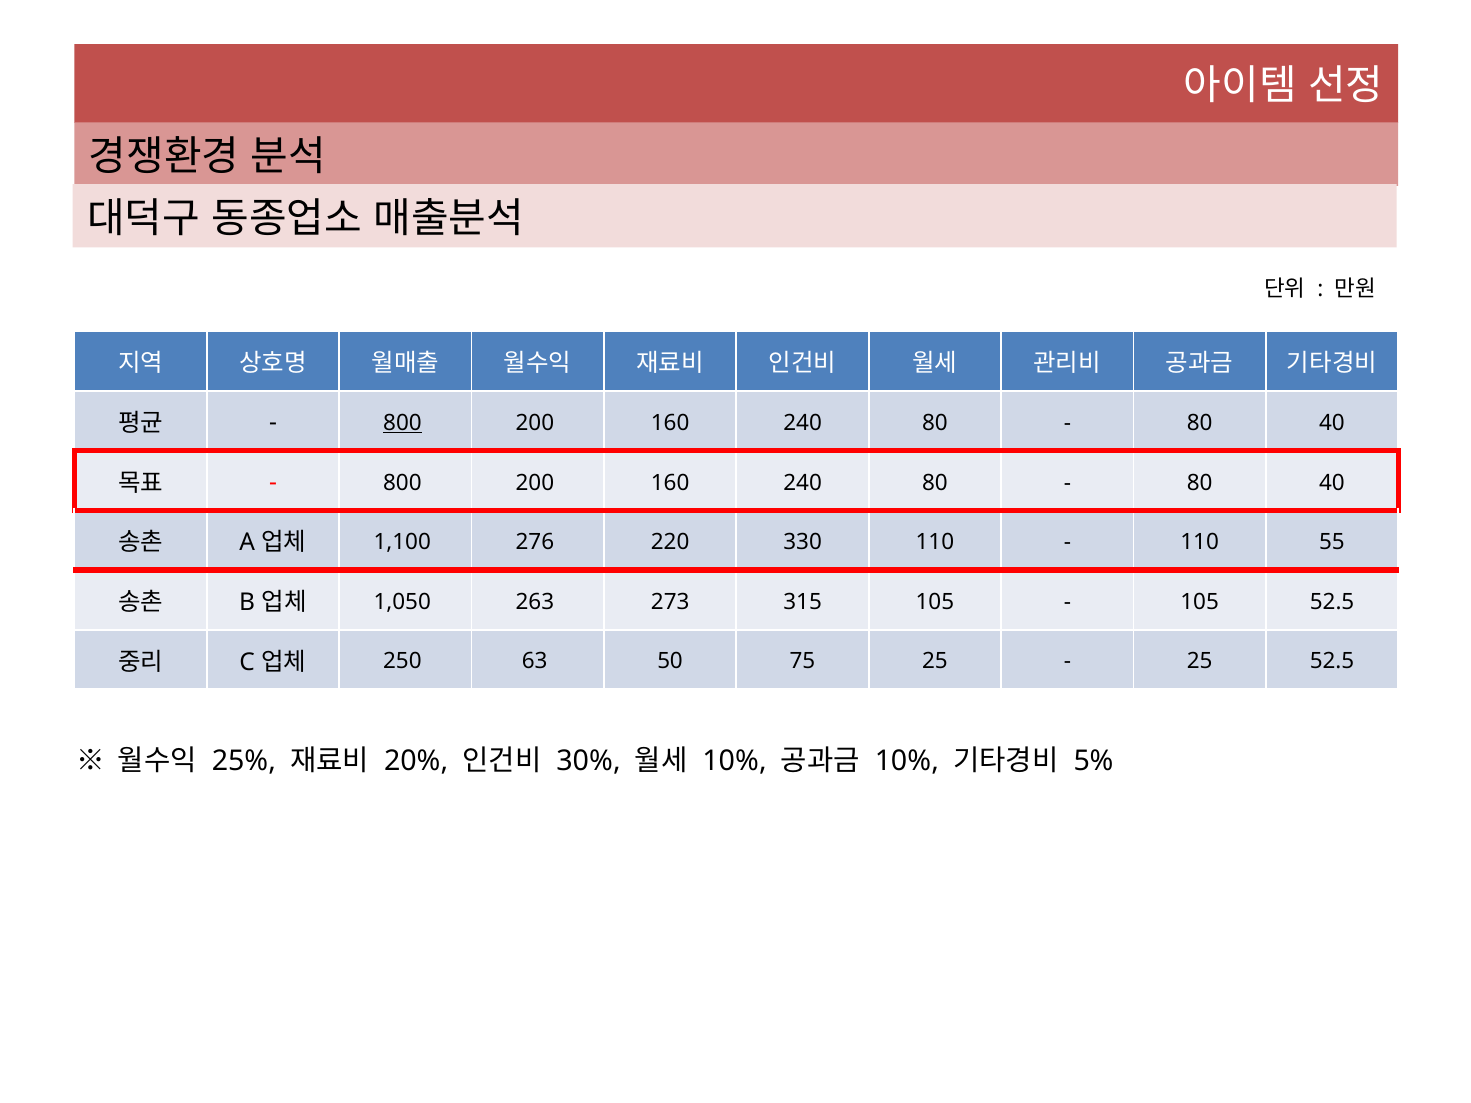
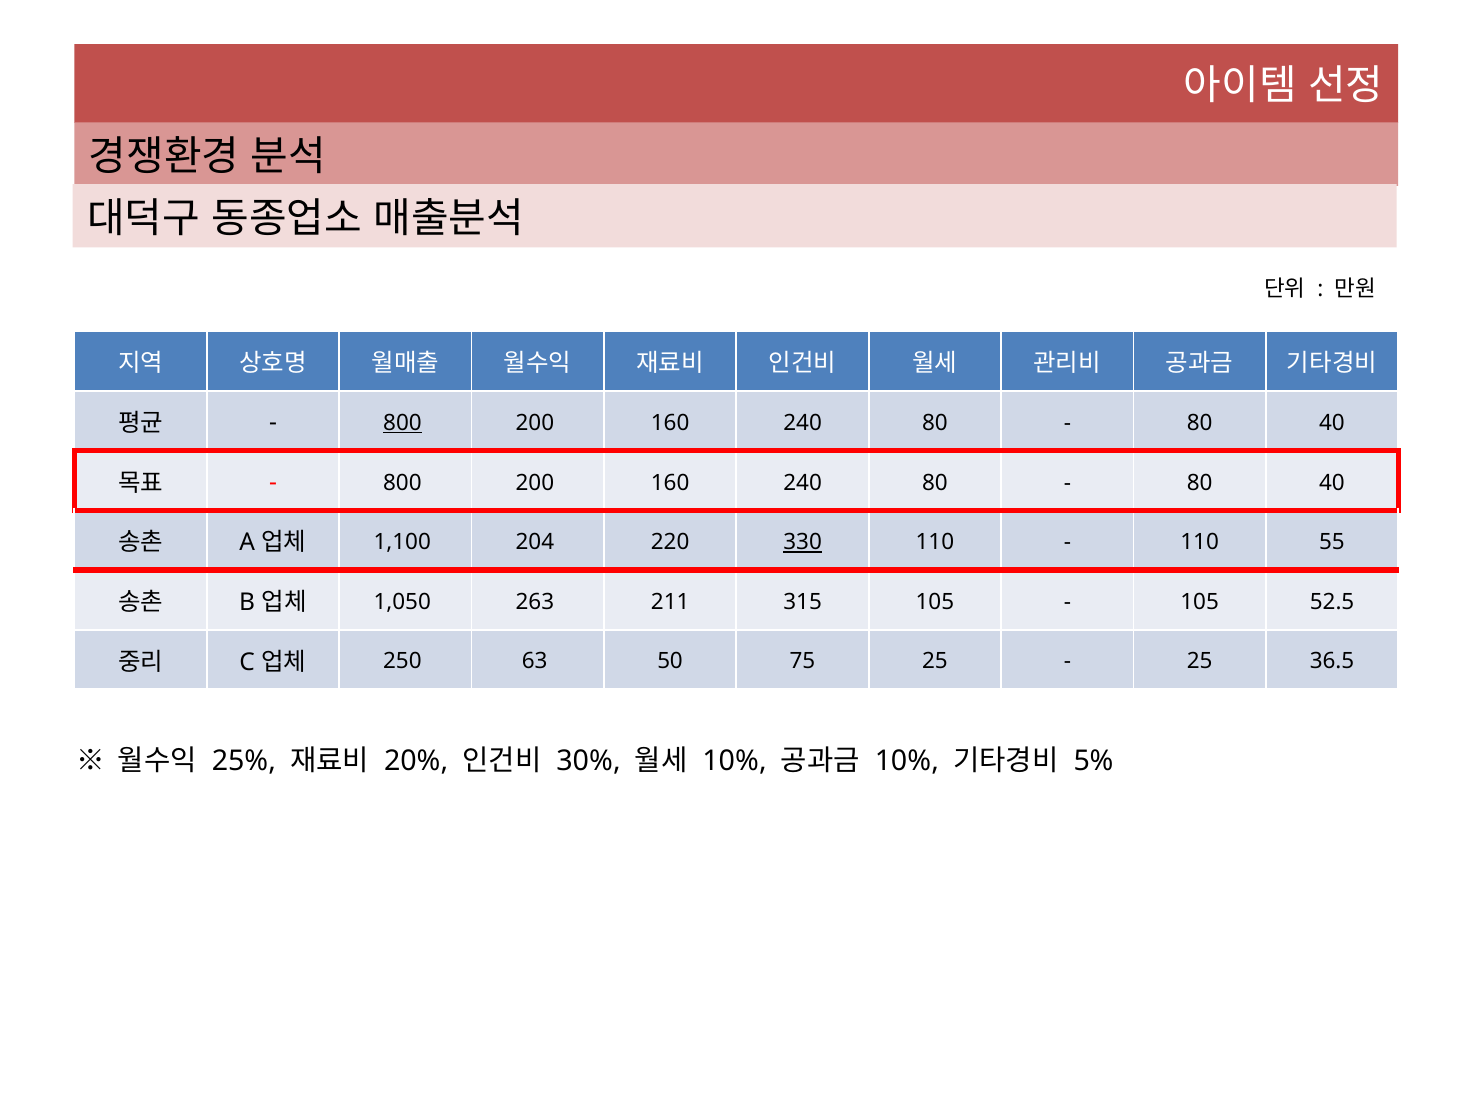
276: 276 -> 204
330 underline: none -> present
273: 273 -> 211
25 52.5: 52.5 -> 36.5
